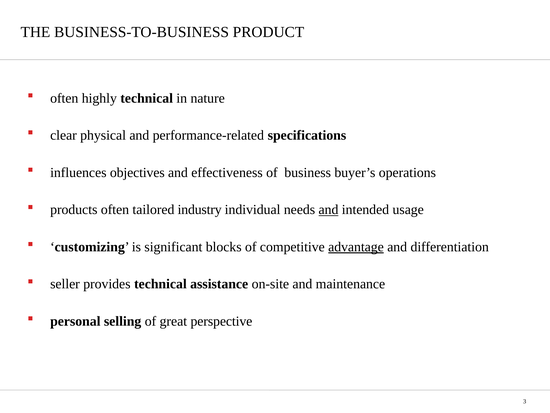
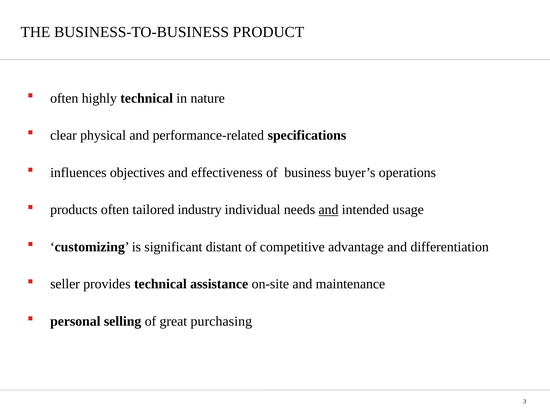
blocks: blocks -> distant
advantage underline: present -> none
perspective: perspective -> purchasing
